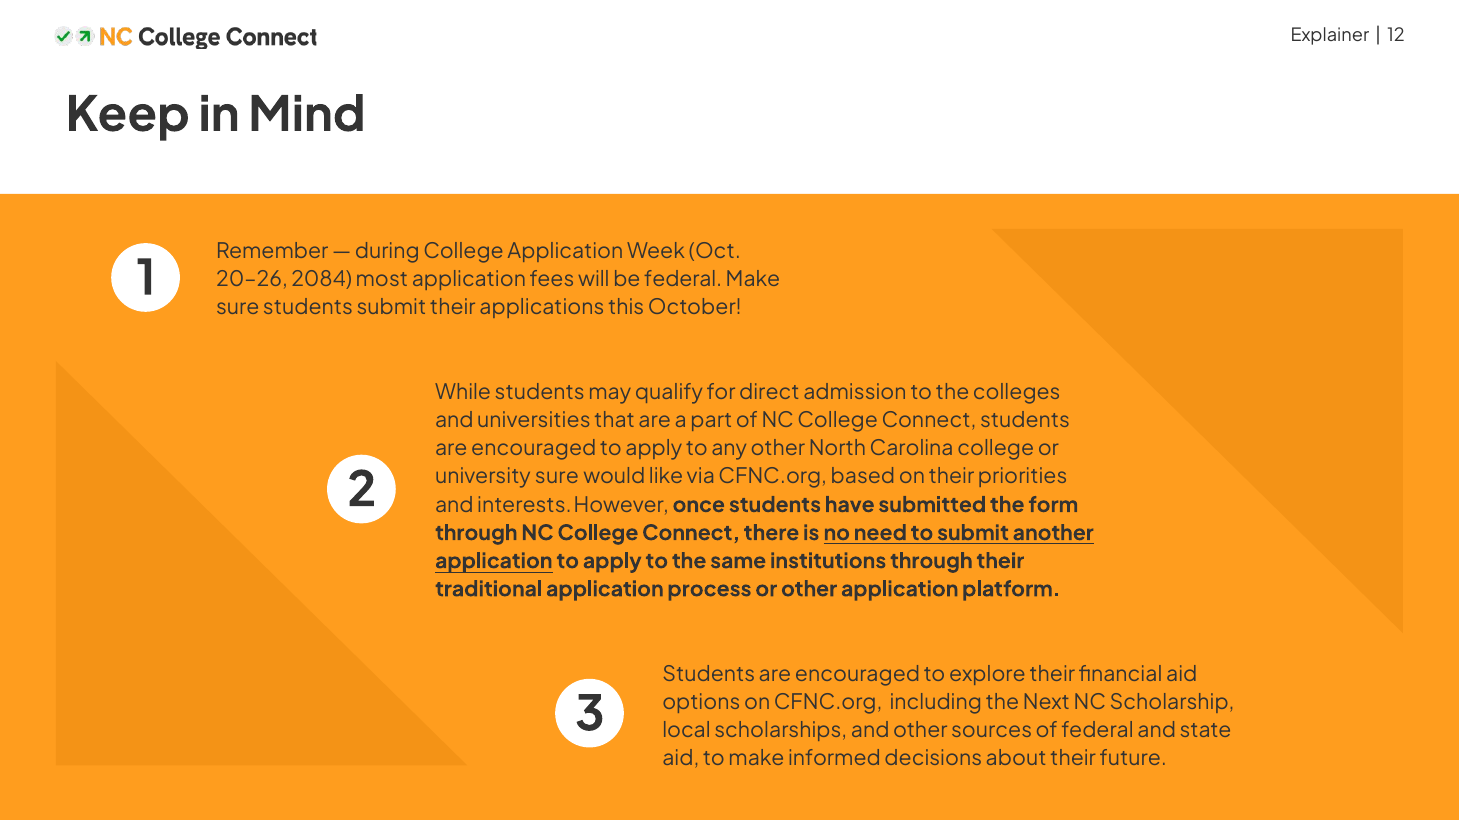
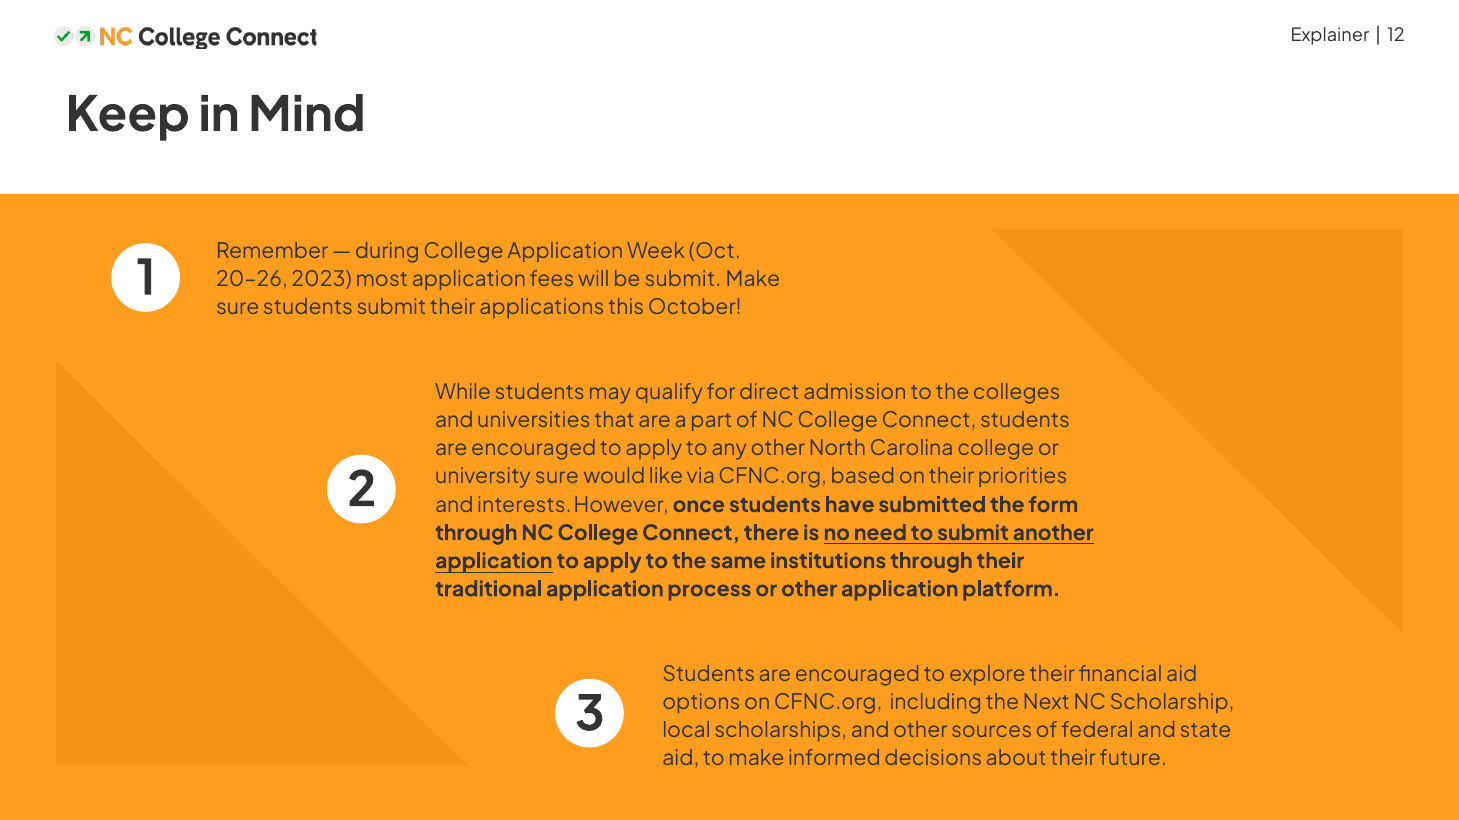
2084: 2084 -> 2023
be federal: federal -> submit
